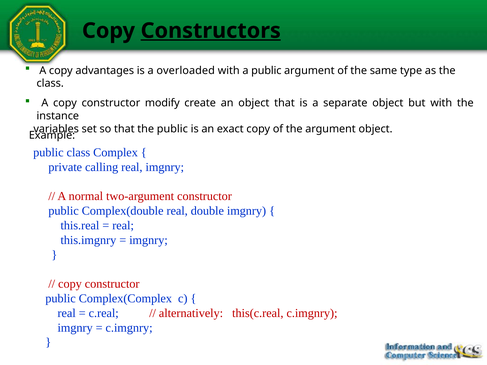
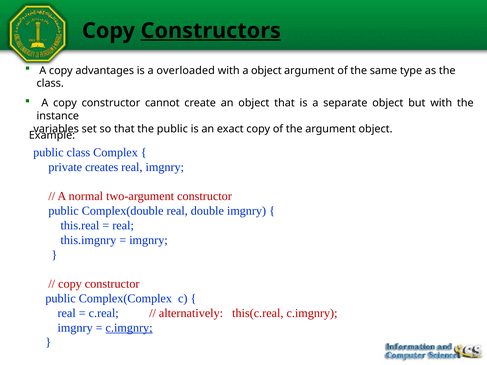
a public: public -> object
modify: modify -> cannot
calling: calling -> creates
c.imgnry at (129, 328) underline: none -> present
